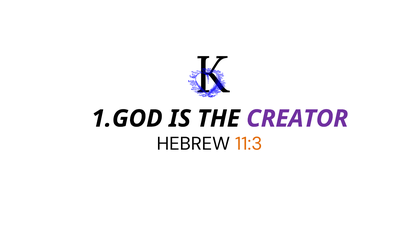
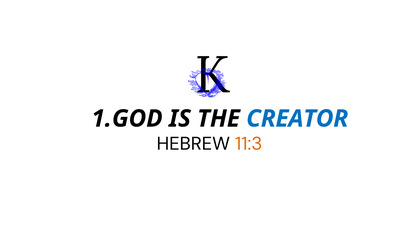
CREATOR colour: purple -> blue
